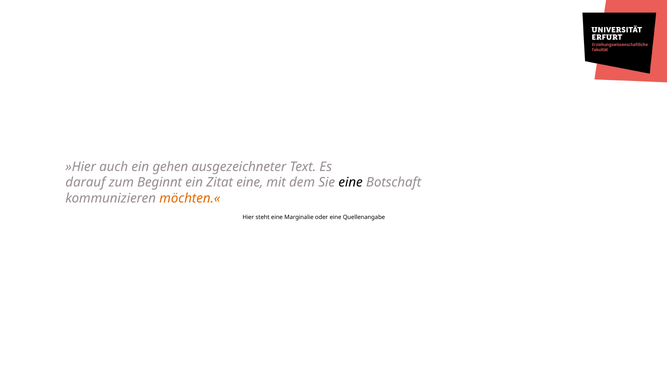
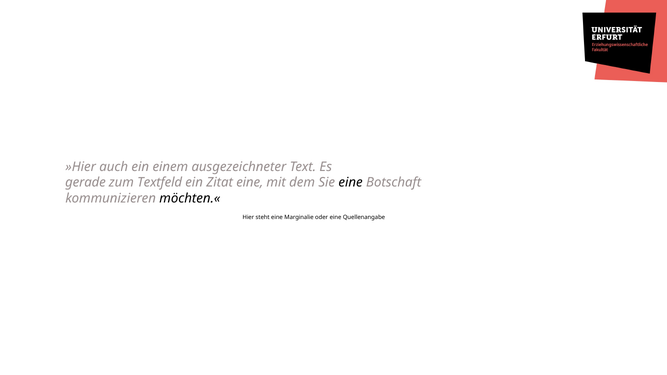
gehen: gehen -> einem
darauf: darauf -> gerade
Beginnt: Beginnt -> Textfeld
möchten.« colour: orange -> black
